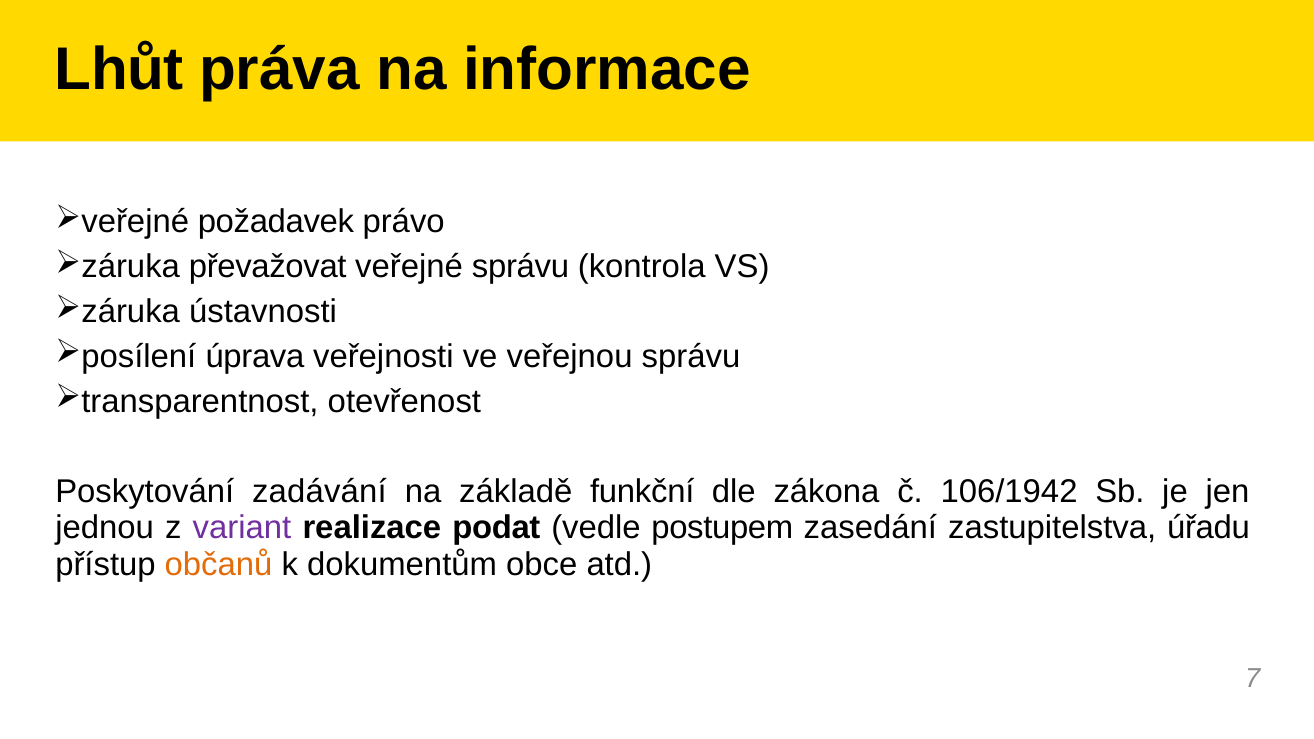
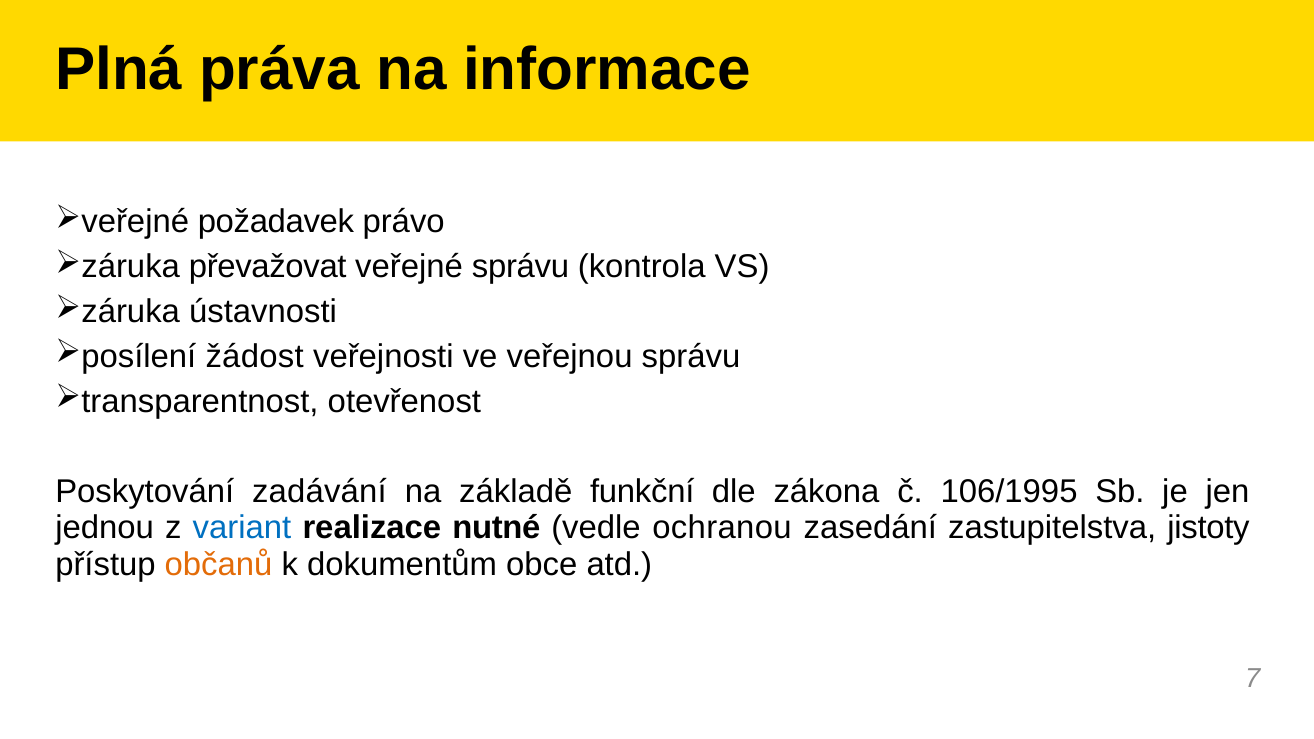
Lhůt: Lhůt -> Plná
úprava: úprava -> žádost
106/1942: 106/1942 -> 106/1995
variant colour: purple -> blue
podat: podat -> nutné
postupem: postupem -> ochranou
úřadu: úřadu -> jistoty
